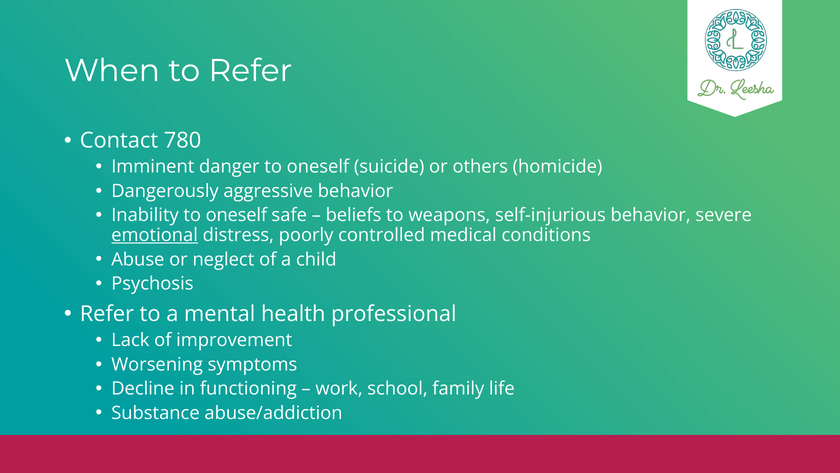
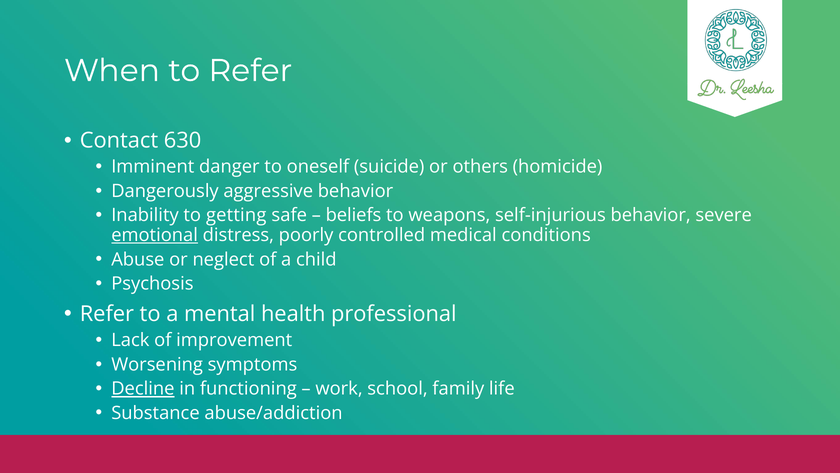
780: 780 -> 630
Inability to oneself: oneself -> getting
Decline underline: none -> present
